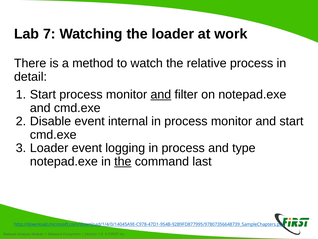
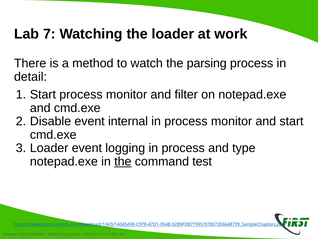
relative: relative -> parsing
and at (161, 94) underline: present -> none
last: last -> test
